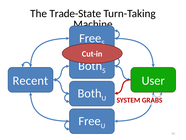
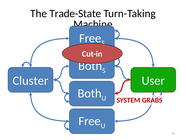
Recent: Recent -> Cluster
